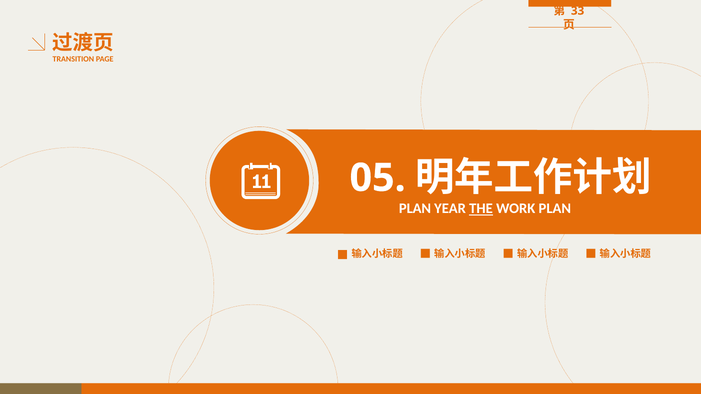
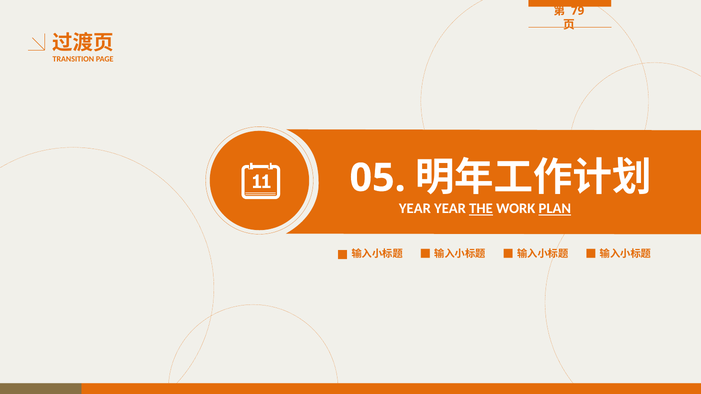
33: 33 -> 79
PLAN at (415, 209): PLAN -> YEAR
PLAN at (555, 209) underline: none -> present
